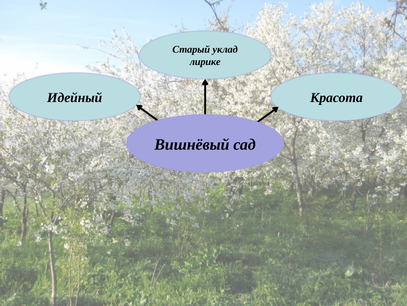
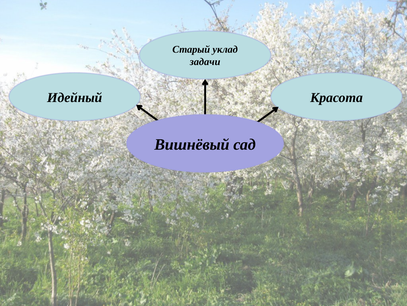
лирике: лирике -> задачи
